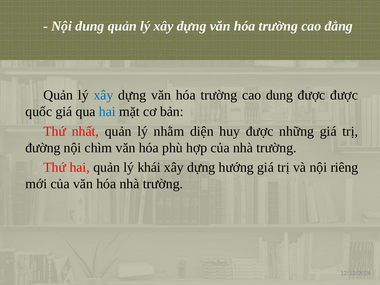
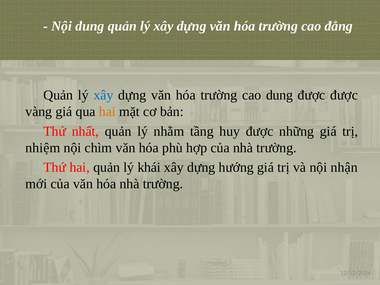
quốc: quốc -> vàng
hai at (107, 112) colour: blue -> orange
diện: diện -> tầng
đường: đường -> nhiệm
riêng: riêng -> nhận
